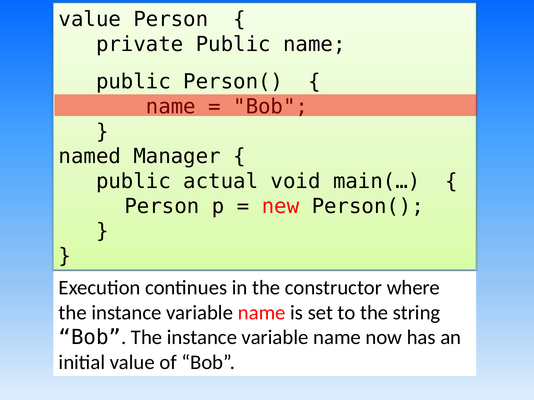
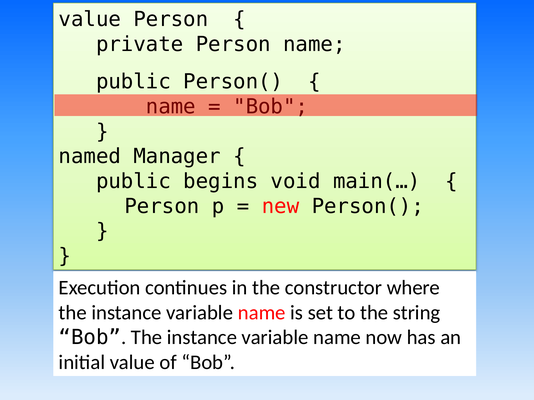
private Public: Public -> Person
actual: actual -> begins
